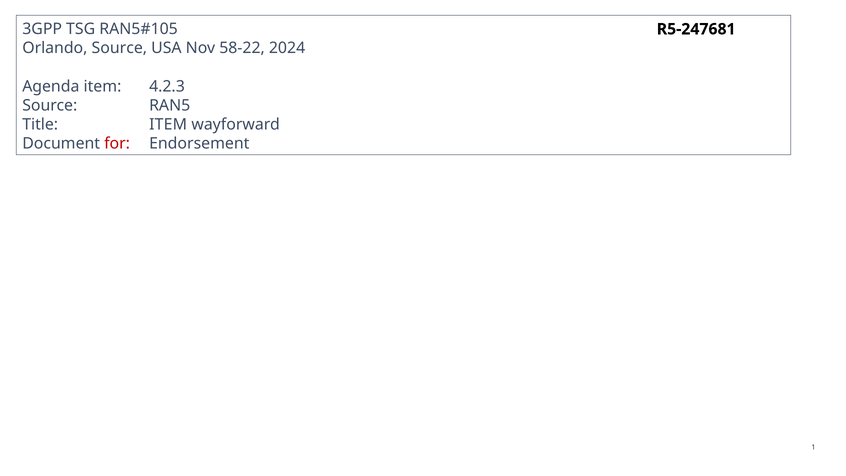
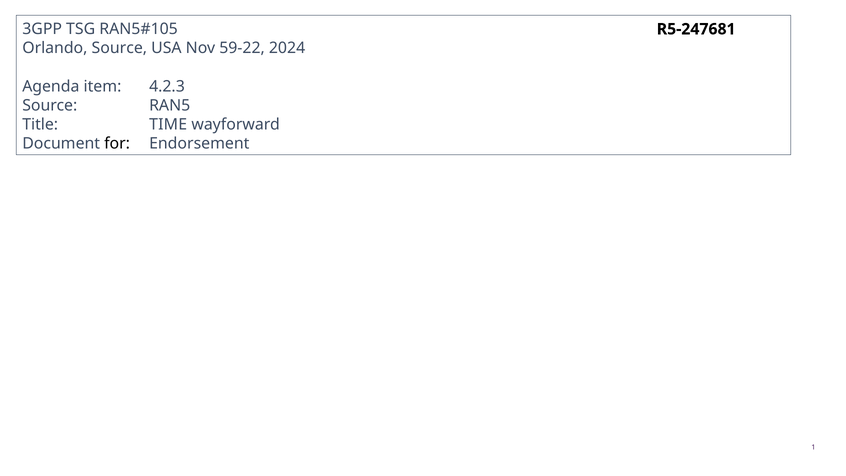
58-22: 58-22 -> 59-22
Title ITEM: ITEM -> TIME
for colour: red -> black
